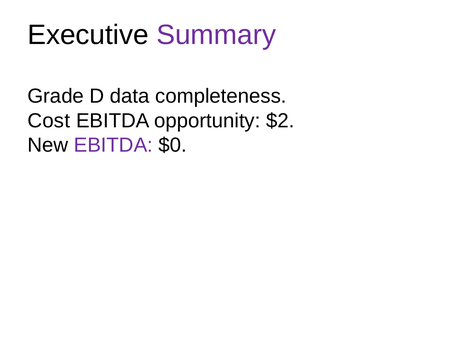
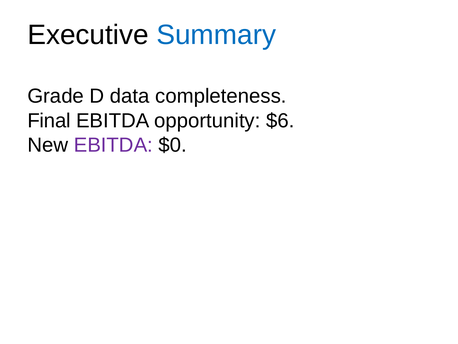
Summary colour: purple -> blue
Cost: Cost -> Final
$2: $2 -> $6
